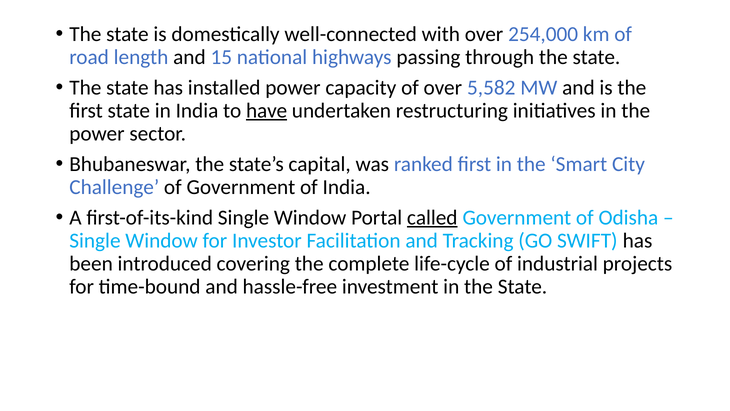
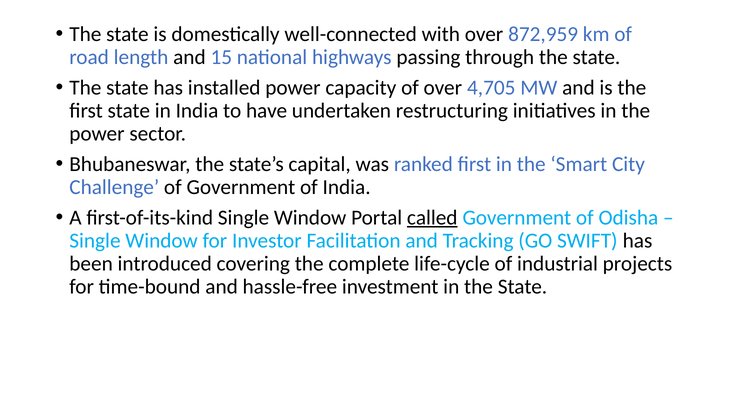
254,000: 254,000 -> 872,959
5,582: 5,582 -> 4,705
have underline: present -> none
